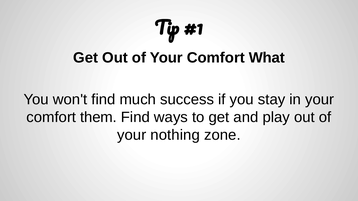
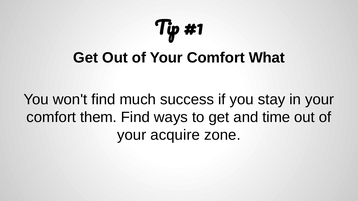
play: play -> time
nothing: nothing -> acquire
